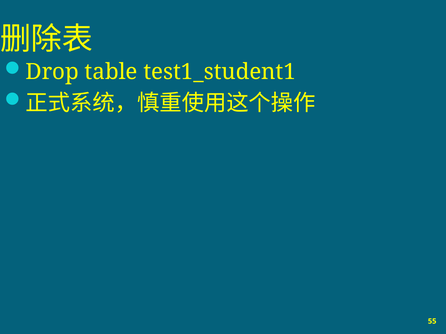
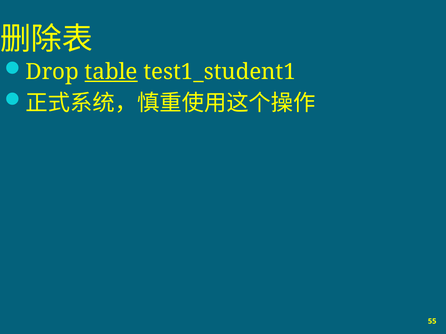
table underline: none -> present
